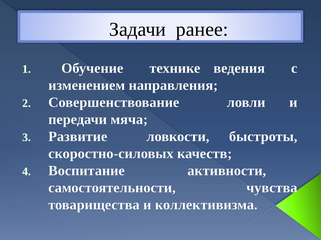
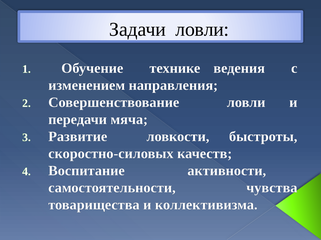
Задачи ранее: ранее -> ловли
